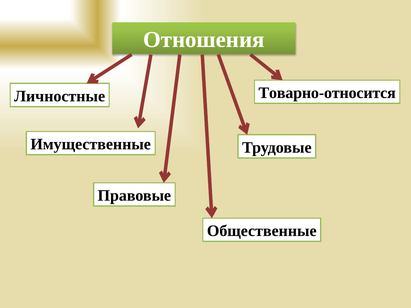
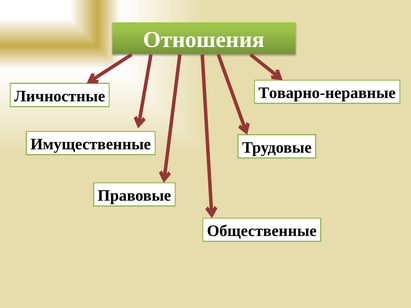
Товарно-относится: Товарно-относится -> Товарно-неравные
